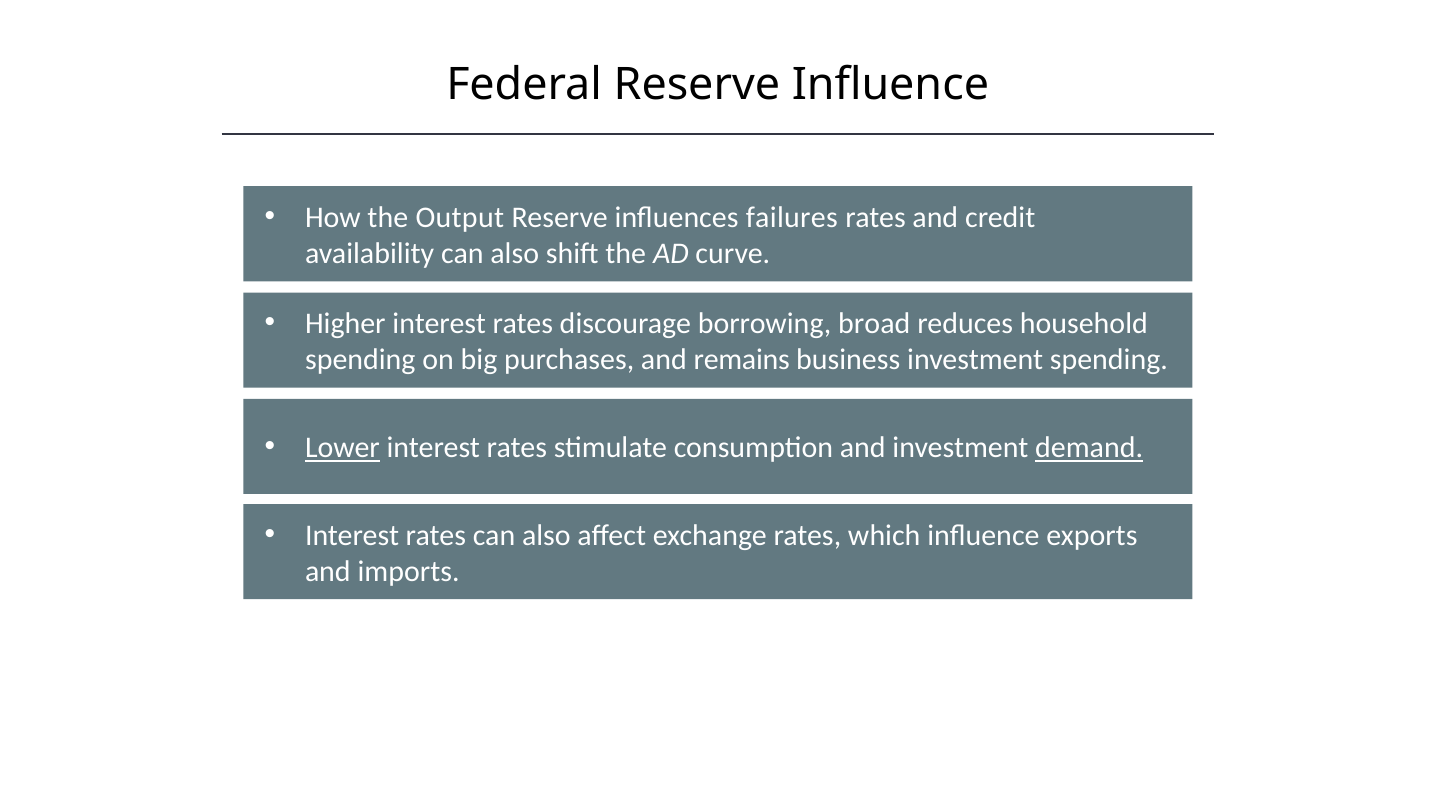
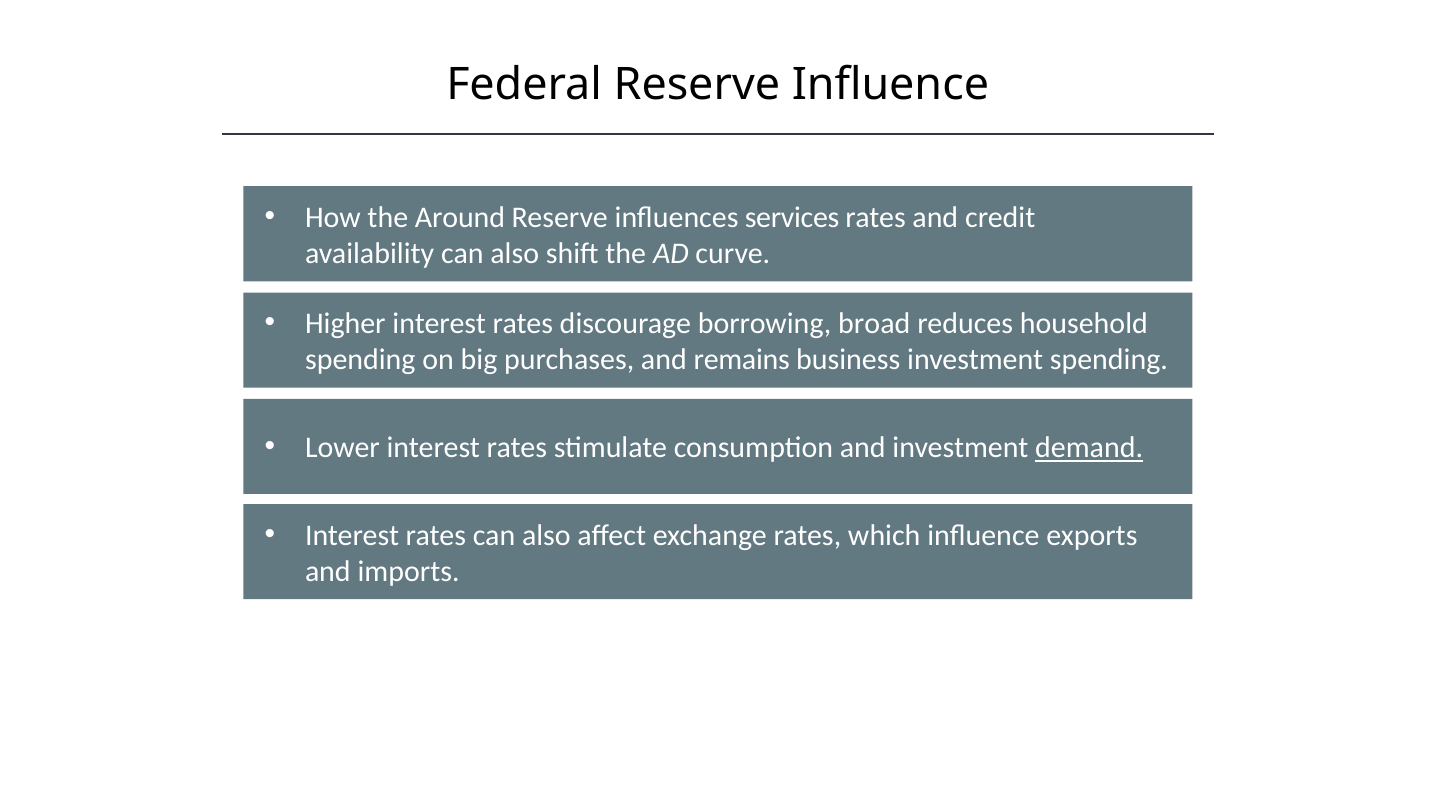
Output: Output -> Around
failures: failures -> services
Lower underline: present -> none
